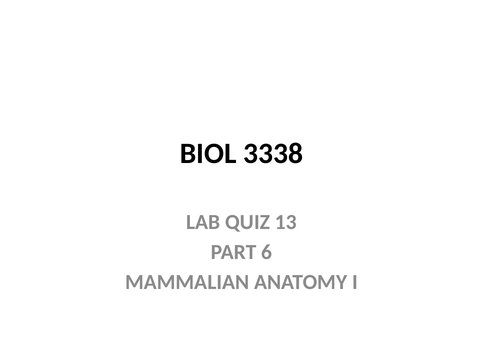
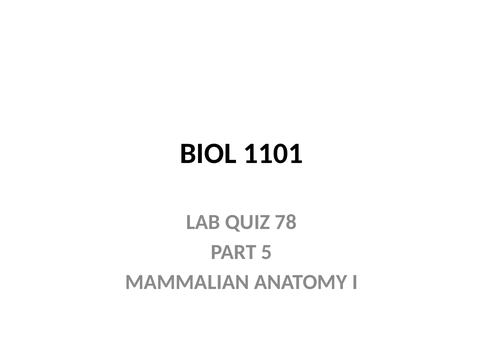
3338: 3338 -> 1101
13: 13 -> 78
6: 6 -> 5
